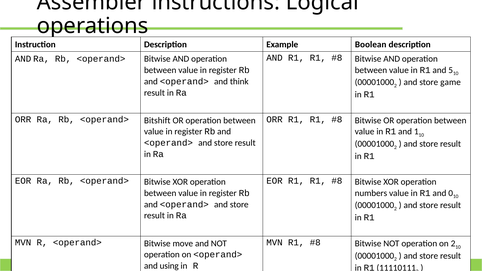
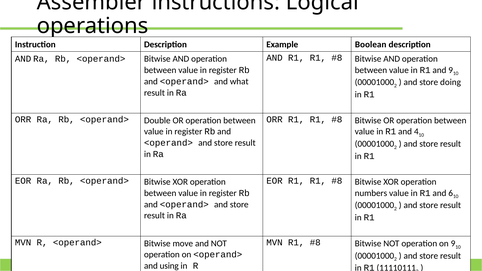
and 5: 5 -> 9
think: think -> what
game: game -> doing
Bitshift: Bitshift -> Double
1: 1 -> 4
0: 0 -> 6
on 2: 2 -> 9
